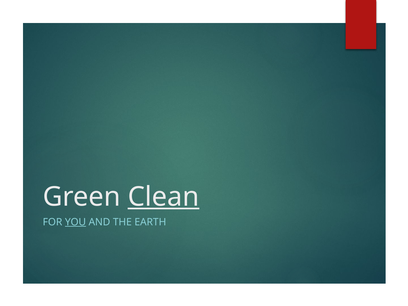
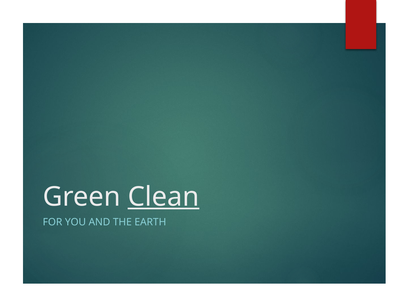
YOU underline: present -> none
